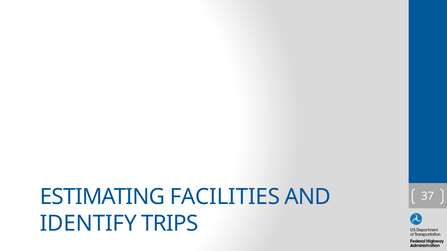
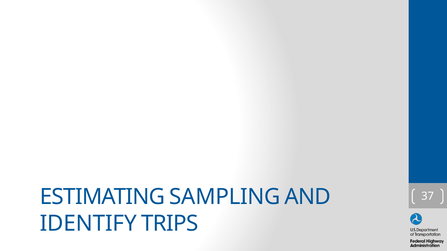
FACILITIES: FACILITIES -> SAMPLING
